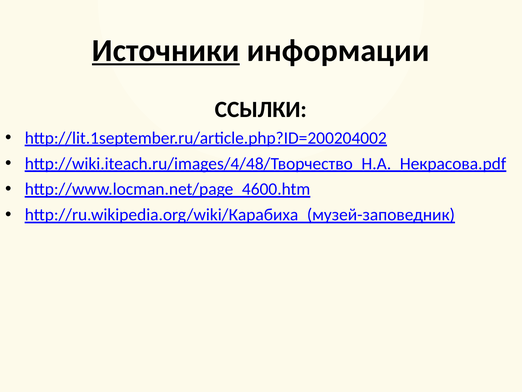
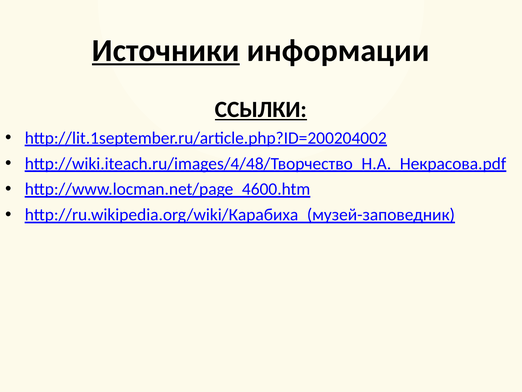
ССЫЛКИ underline: none -> present
